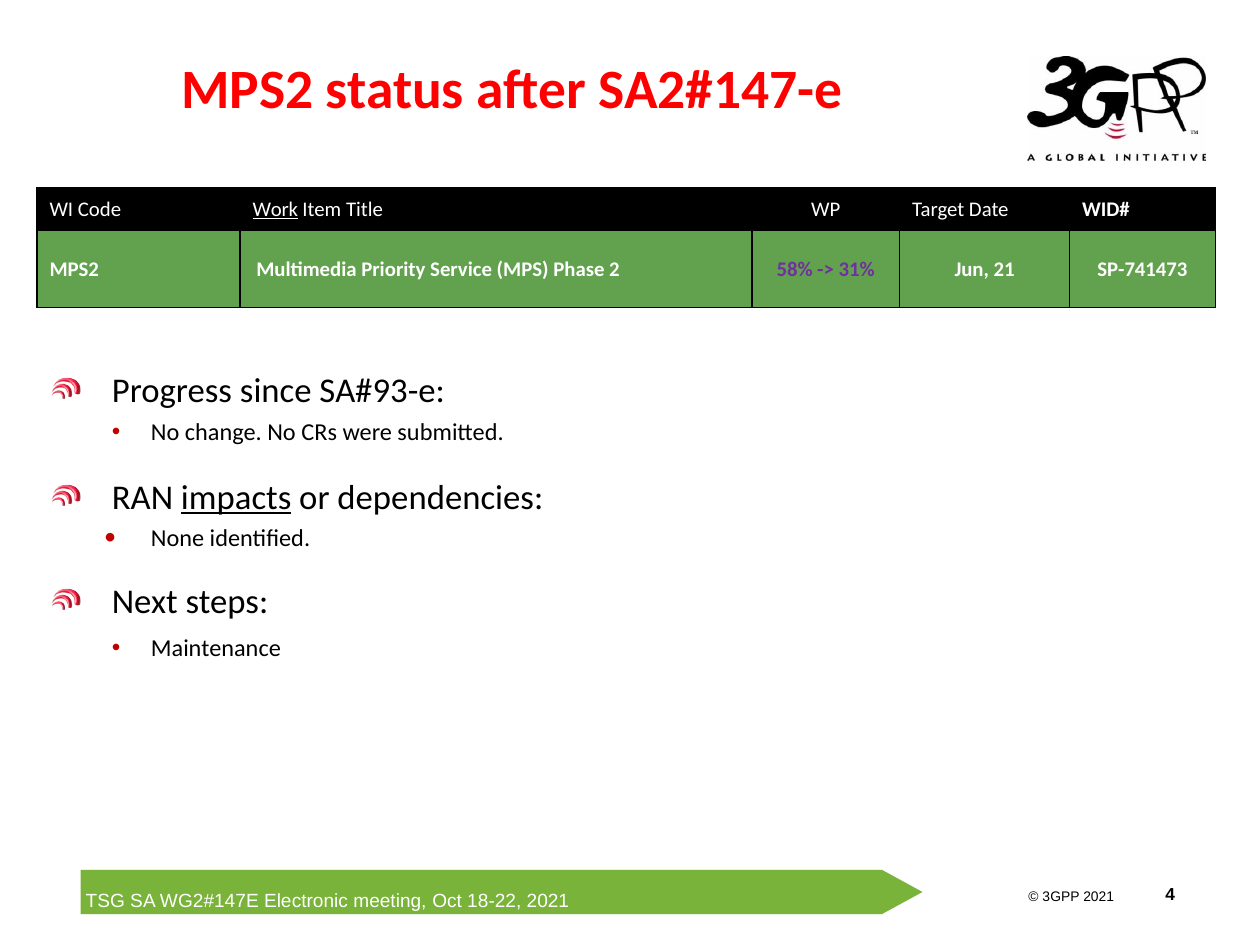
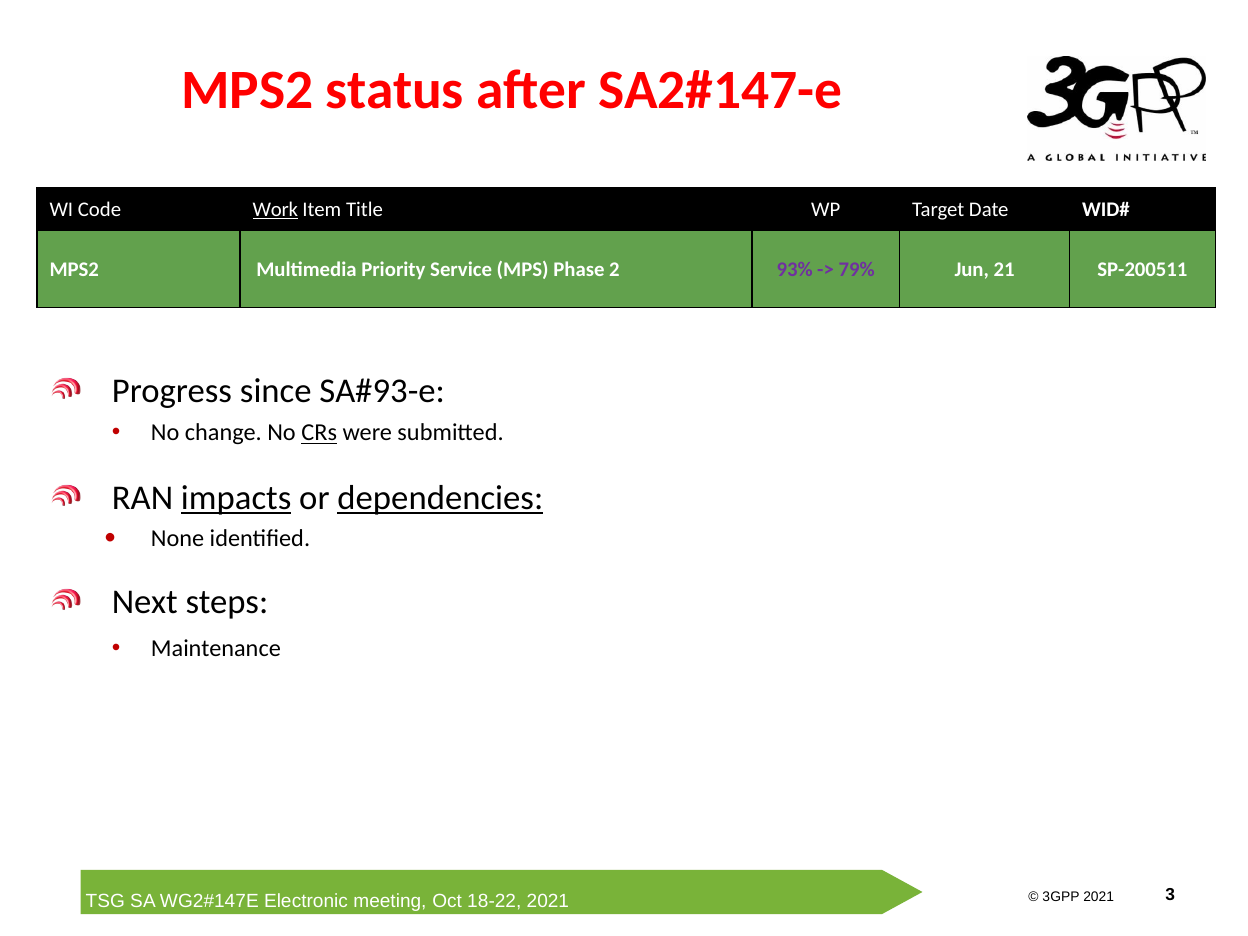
58%: 58% -> 93%
31%: 31% -> 79%
SP-741473: SP-741473 -> SP-200511
CRs underline: none -> present
dependencies underline: none -> present
4: 4 -> 3
